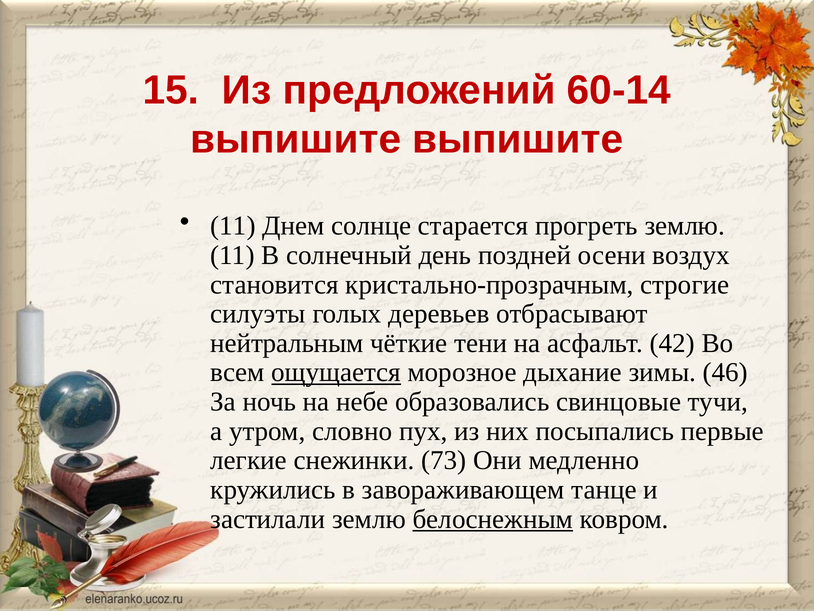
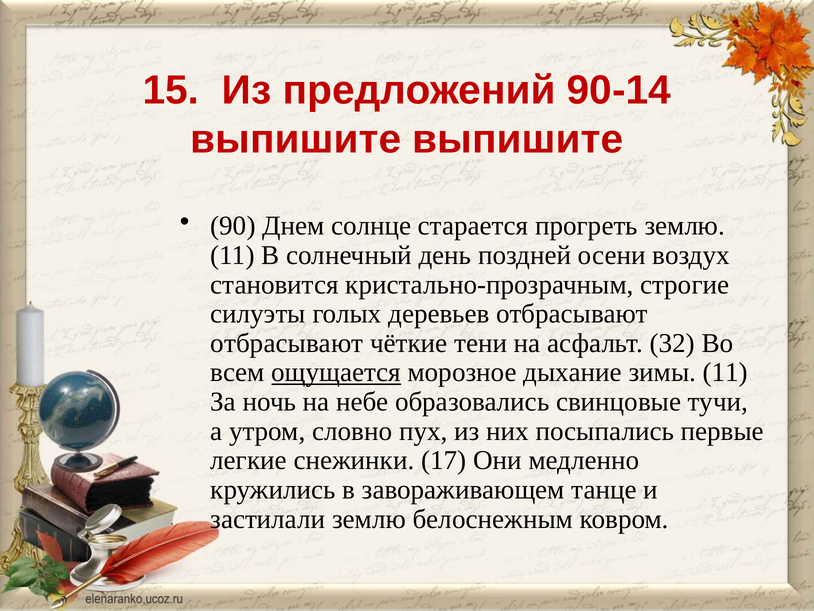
60-14: 60-14 -> 90-14
11 at (233, 226): 11 -> 90
нейтральным at (287, 343): нейтральным -> отбрасывают
42: 42 -> 32
зимы 46: 46 -> 11
73: 73 -> 17
белоснежным underline: present -> none
